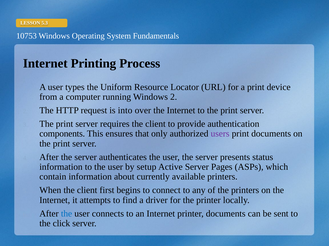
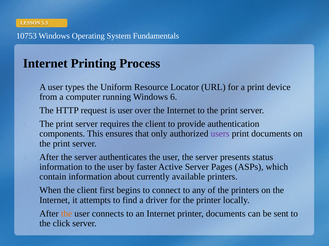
Windows 2: 2 -> 6
is into: into -> user
setup: setup -> faster
the at (67, 214) colour: blue -> orange
